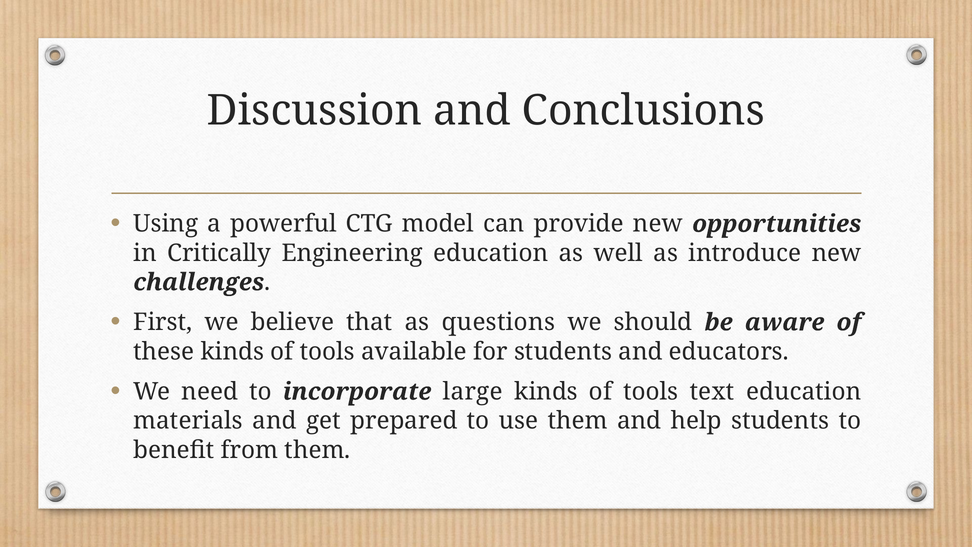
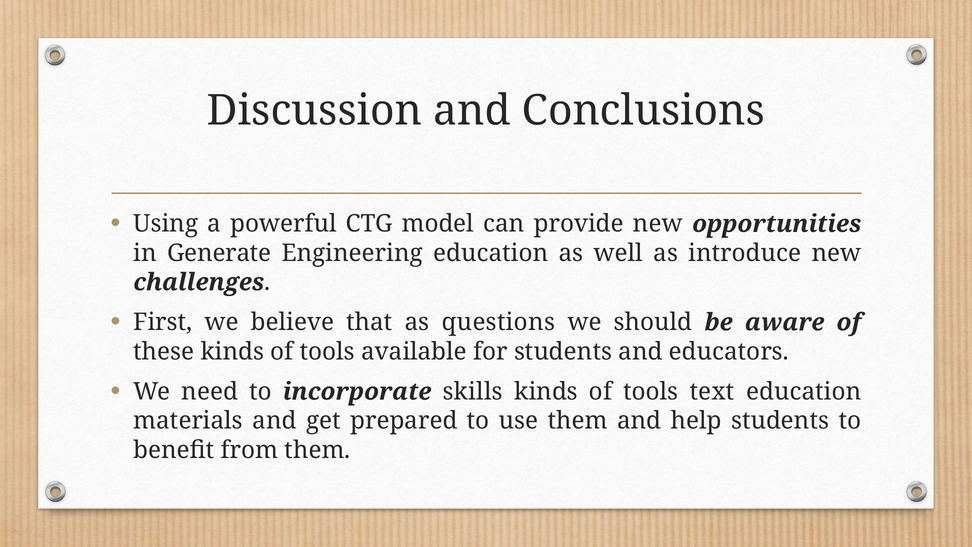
Critically: Critically -> Generate
large: large -> skills
